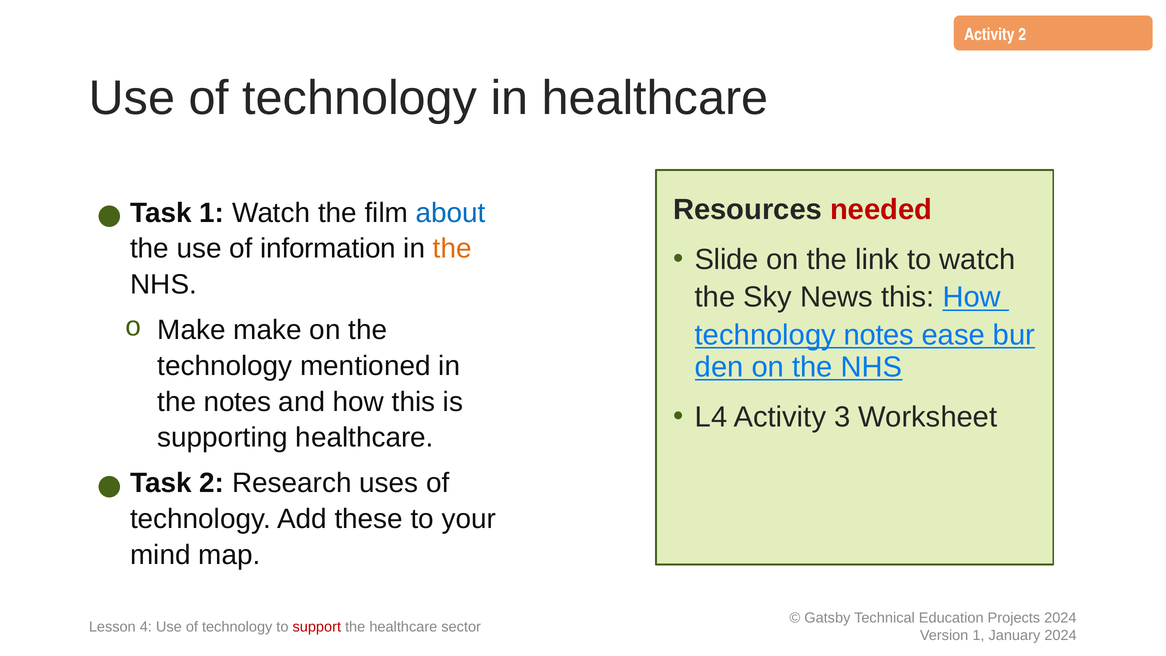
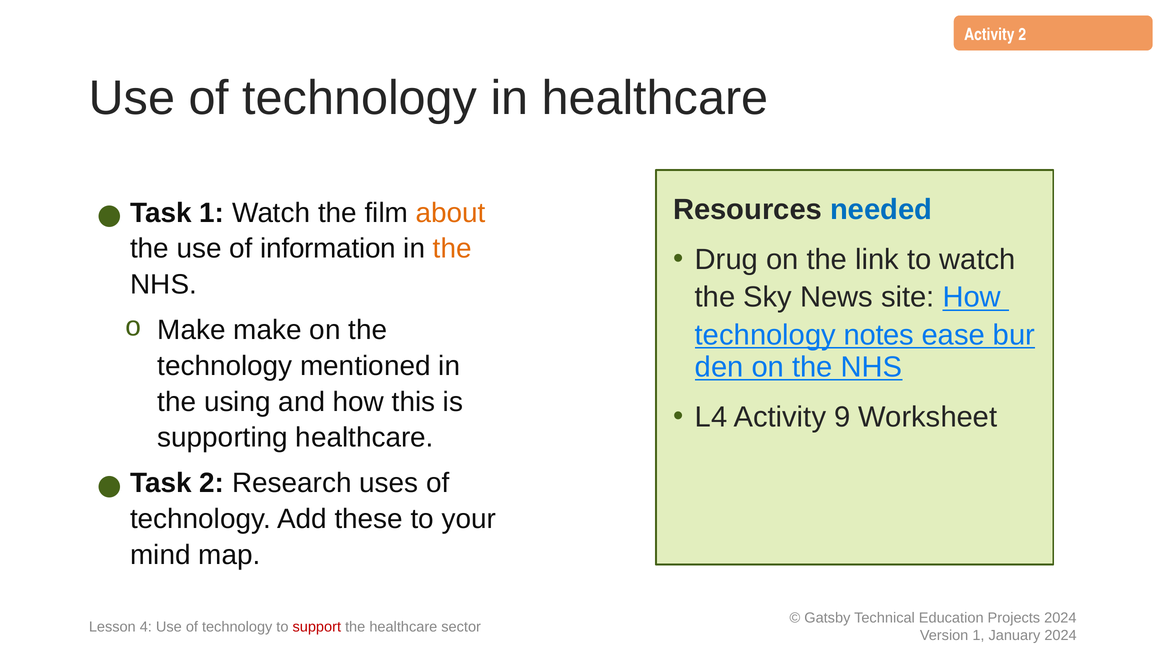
needed colour: red -> blue
about colour: blue -> orange
Slide: Slide -> Drug
News this: this -> site
the notes: notes -> using
3: 3 -> 9
